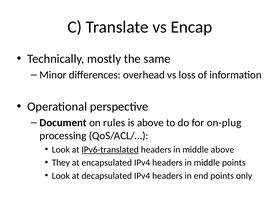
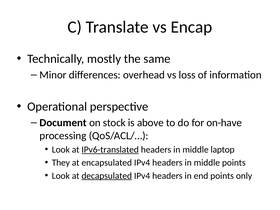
rules: rules -> stock
on-plug: on-plug -> on-have
middle above: above -> laptop
decapsulated underline: none -> present
